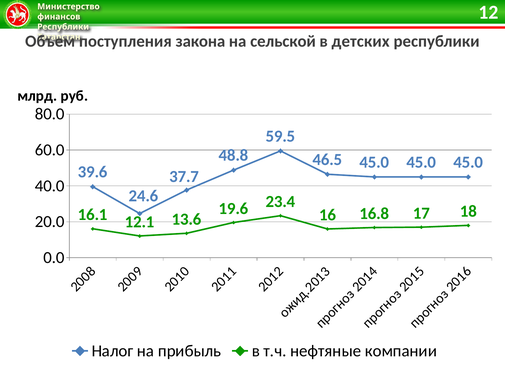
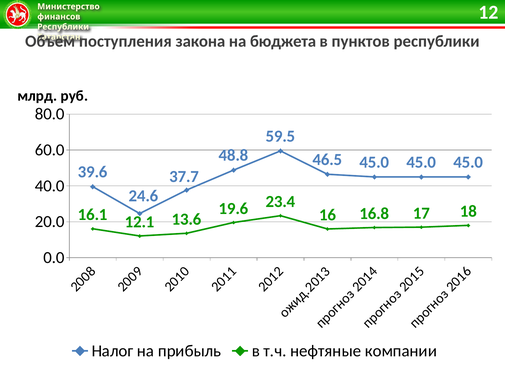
сельской: сельской -> бюджета
детских: детских -> пунктов
